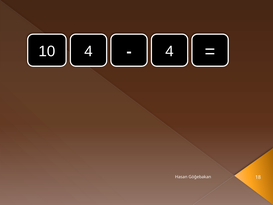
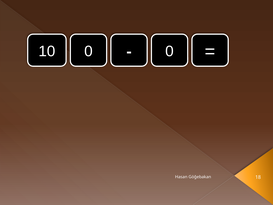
10 4: 4 -> 0
4 at (170, 51): 4 -> 0
